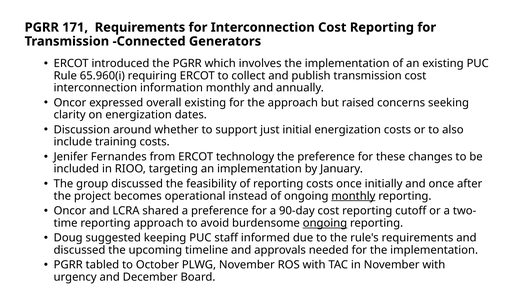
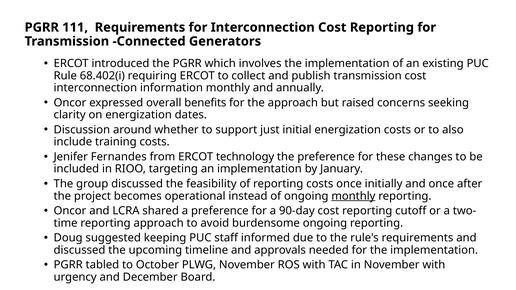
171: 171 -> 111
65.960(i: 65.960(i -> 68.402(i
overall existing: existing -> benefits
ongoing at (325, 223) underline: present -> none
